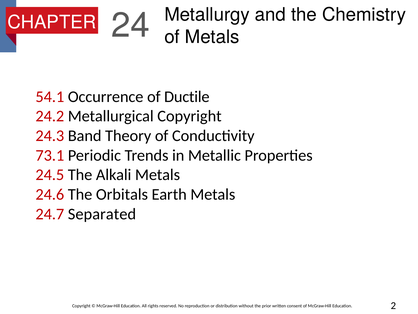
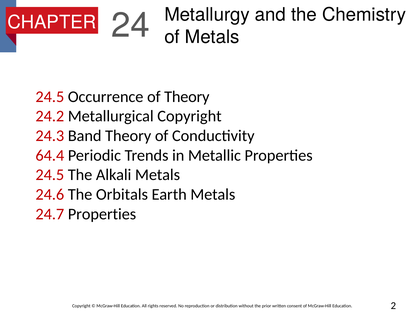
54.1 at (50, 97): 54.1 -> 24.5
of Ductile: Ductile -> Theory
73.1: 73.1 -> 64.4
24.7 Separated: Separated -> Properties
